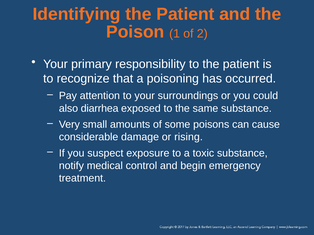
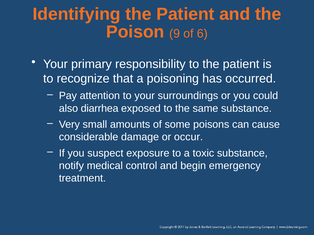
1: 1 -> 9
2: 2 -> 6
rising: rising -> occur
